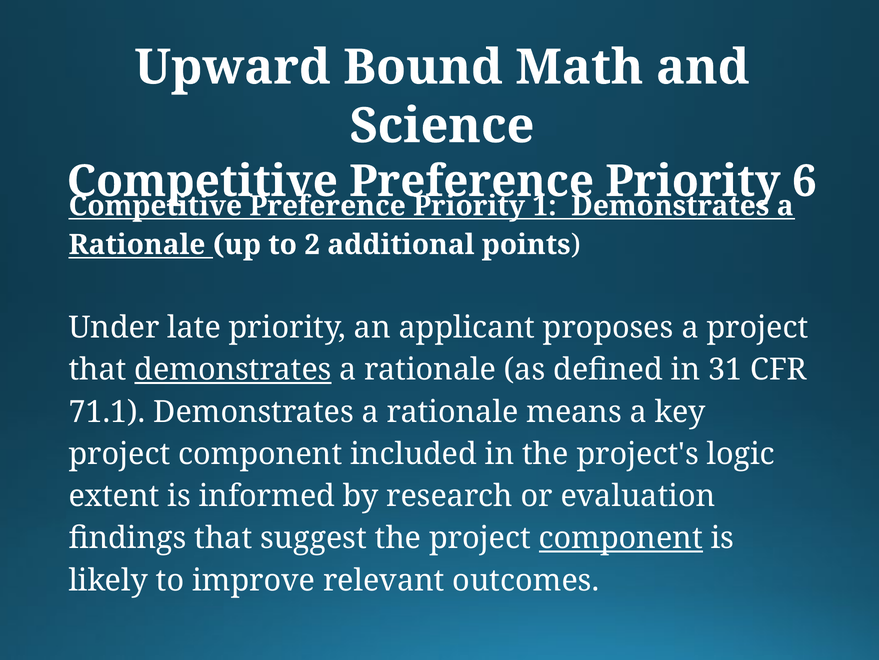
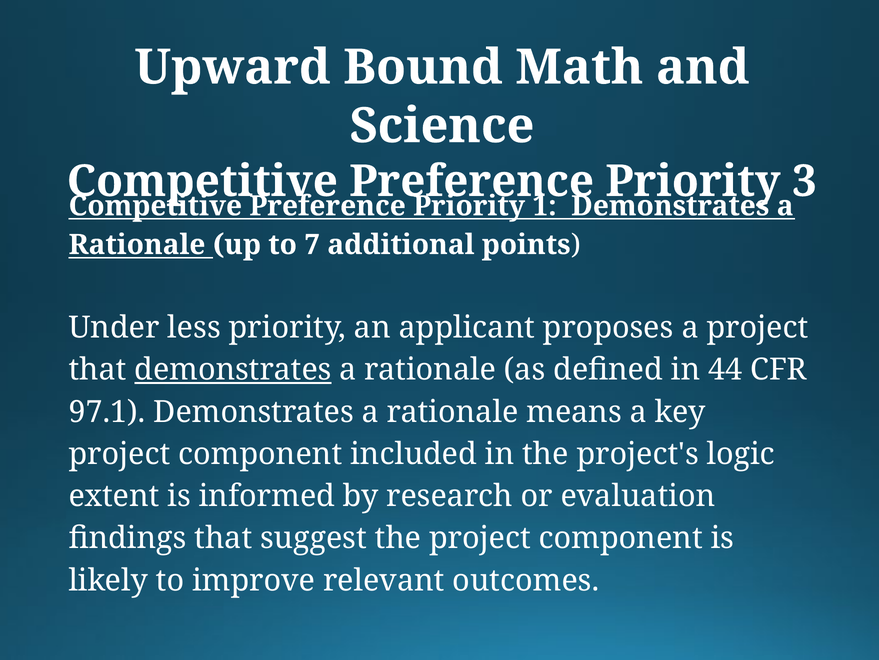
6: 6 -> 3
2: 2 -> 7
late: late -> less
31: 31 -> 44
71.1: 71.1 -> 97.1
component at (621, 538) underline: present -> none
